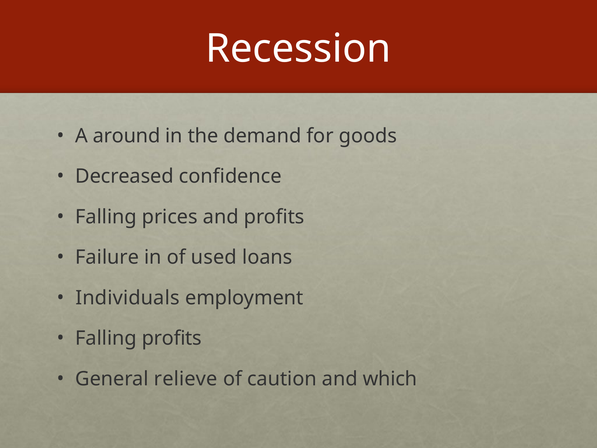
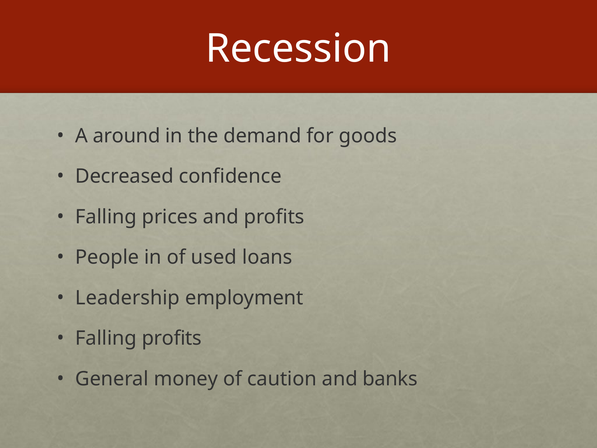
Failure: Failure -> People
Individuals: Individuals -> Leadership
relieve: relieve -> money
which: which -> banks
